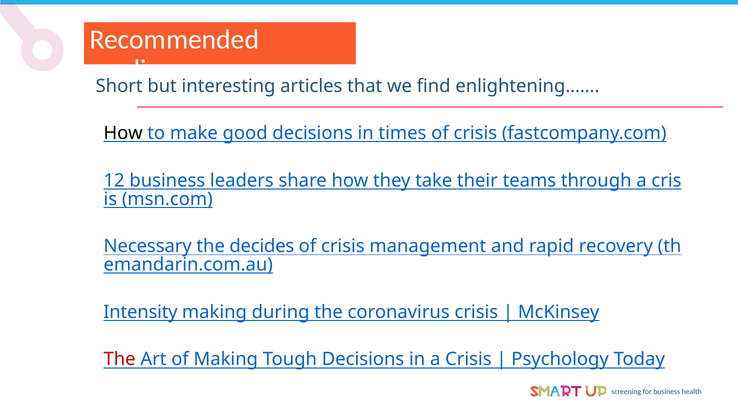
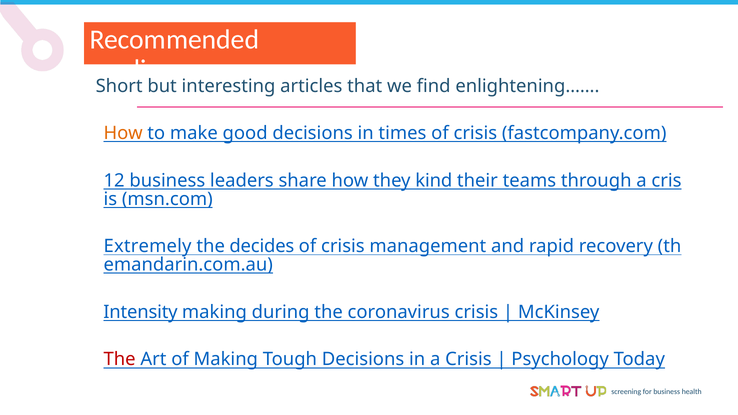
How at (123, 133) colour: black -> orange
take: take -> kind
Necessary: Necessary -> Extremely
